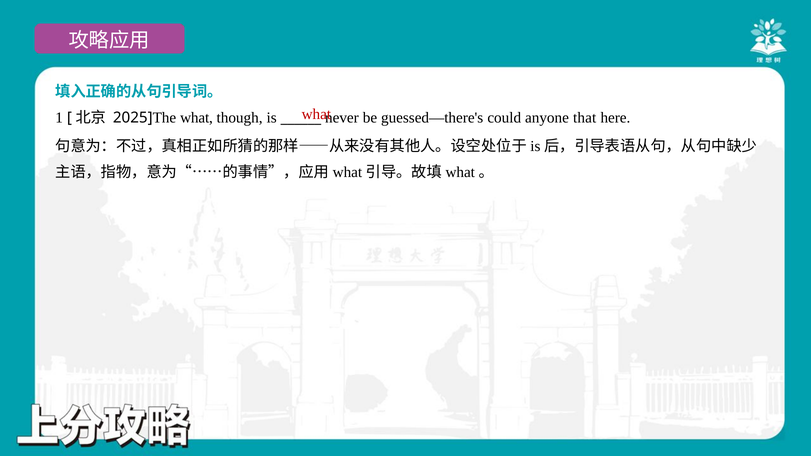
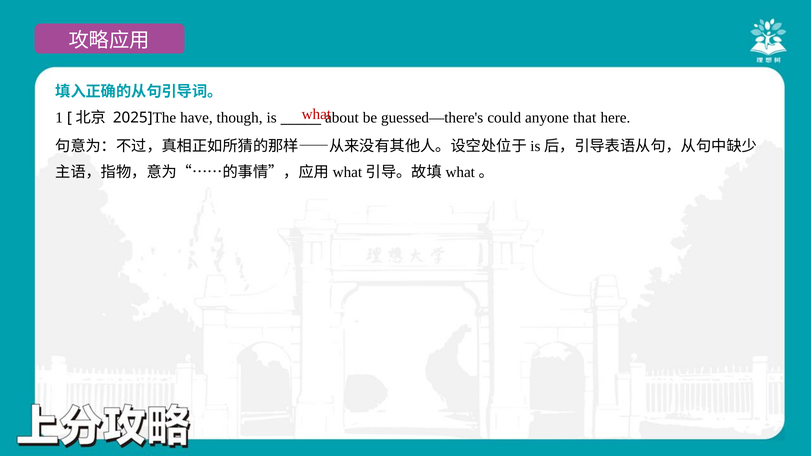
what at (197, 118): what -> have
never: never -> about
